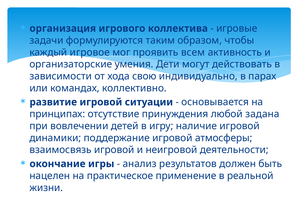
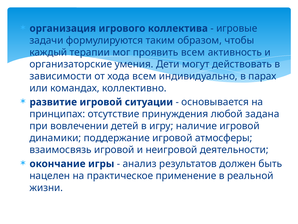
игровое: игровое -> терапии
хода свою: свою -> всем
